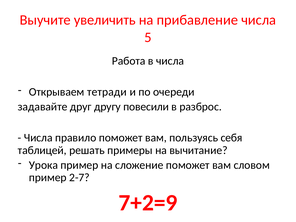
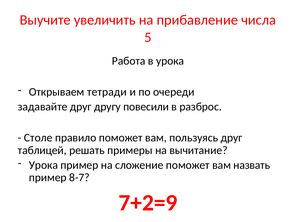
в числа: числа -> урока
Числа at (38, 138): Числа -> Столе
пользуясь себя: себя -> друг
словом: словом -> назвать
2-7: 2-7 -> 8-7
